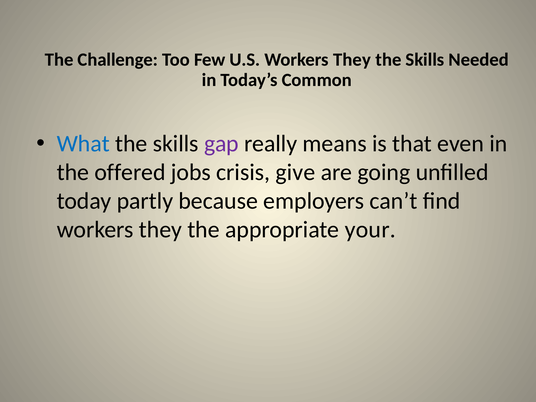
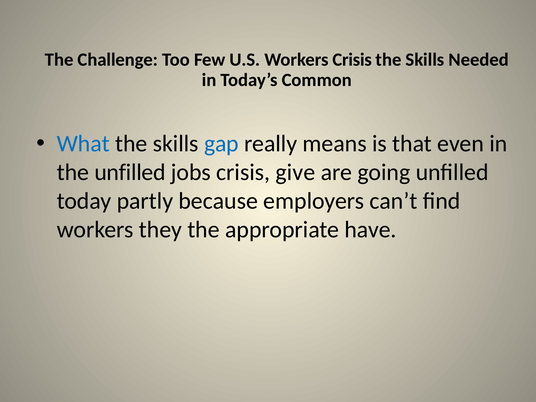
U.S Workers They: They -> Crisis
gap colour: purple -> blue
the offered: offered -> unfilled
your: your -> have
